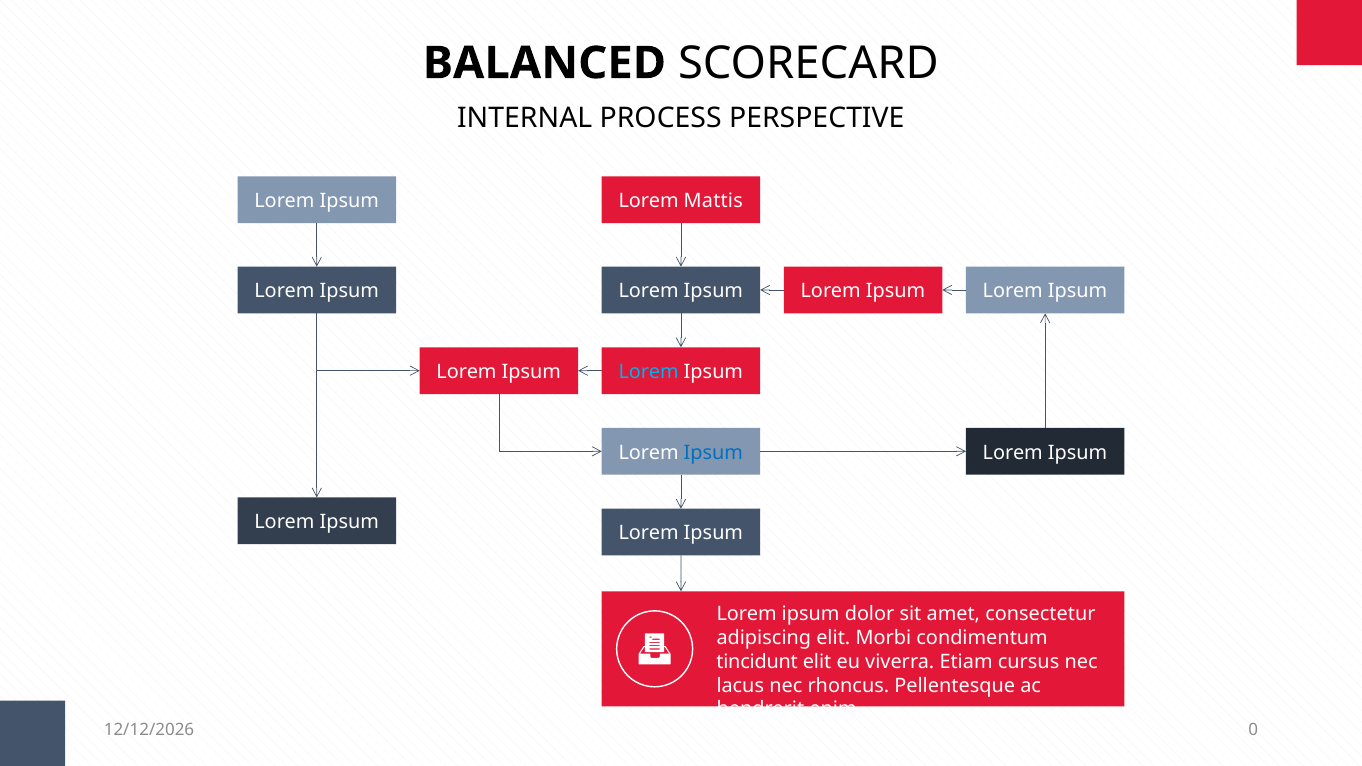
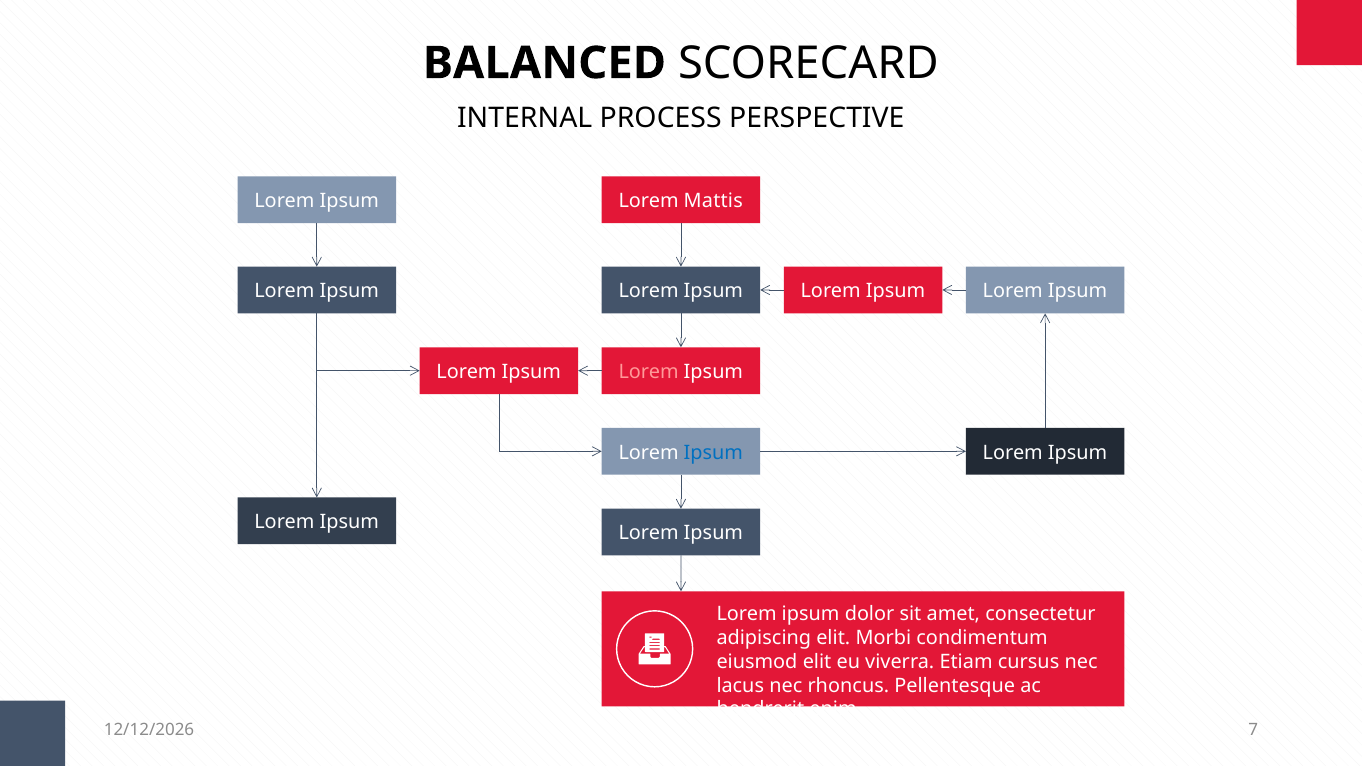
Lorem at (649, 372) colour: light blue -> pink
tincidunt: tincidunt -> eiusmod
0: 0 -> 7
